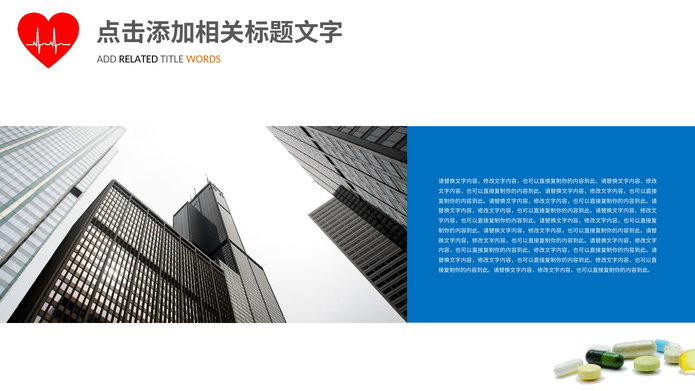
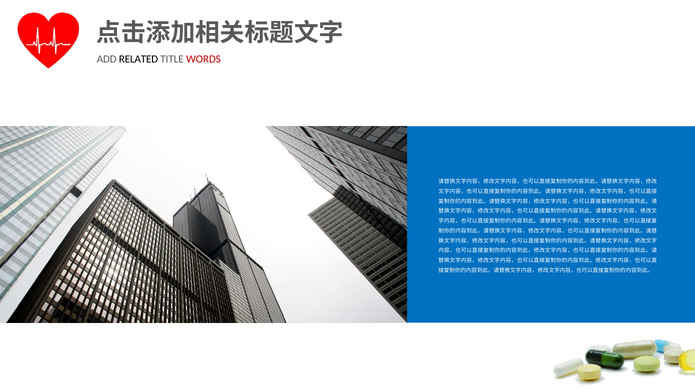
WORDS colour: orange -> red
